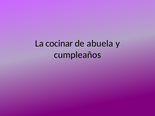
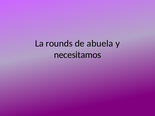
cocinar: cocinar -> rounds
cumpleaños: cumpleaños -> necesitamos
